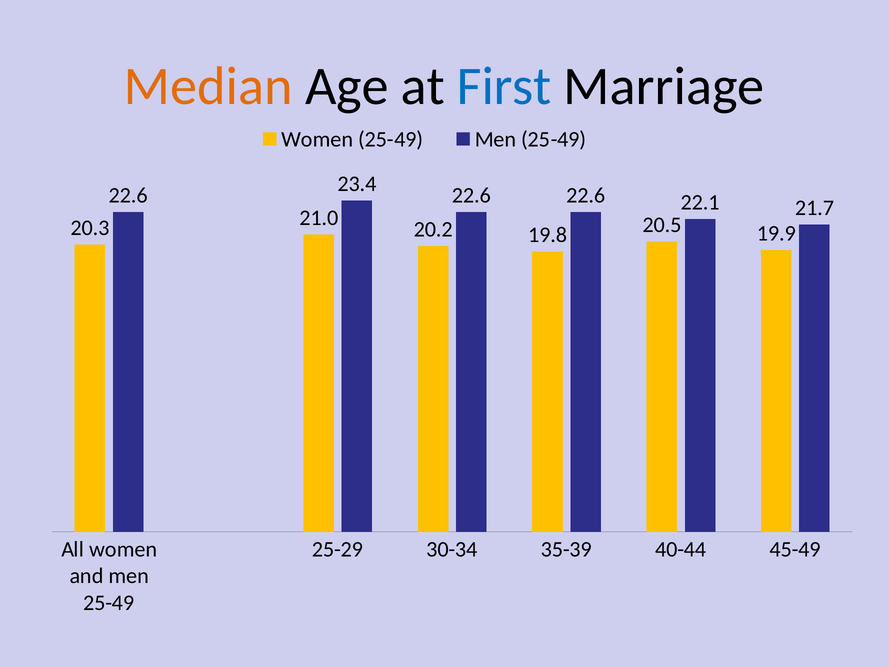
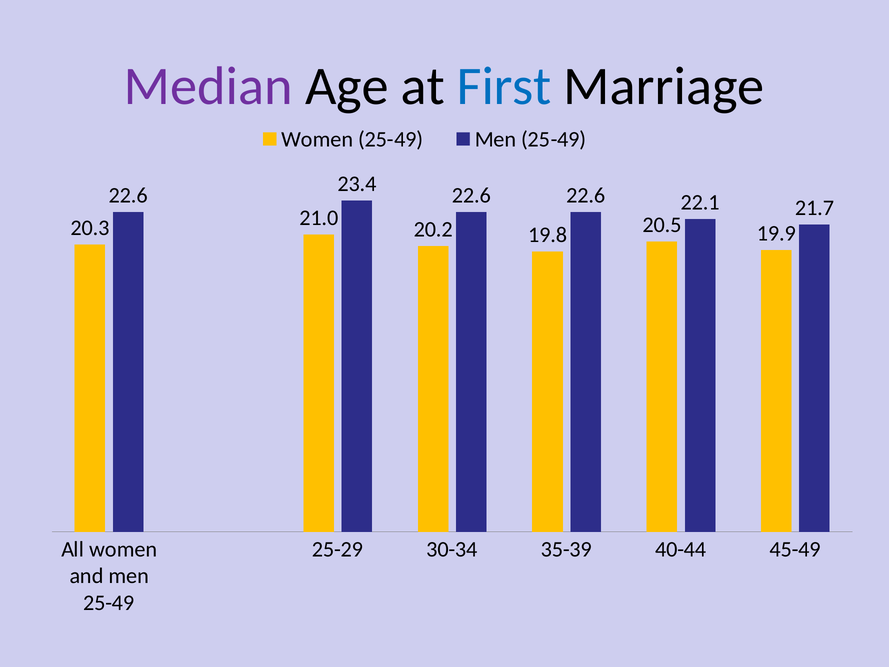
Median colour: orange -> purple
